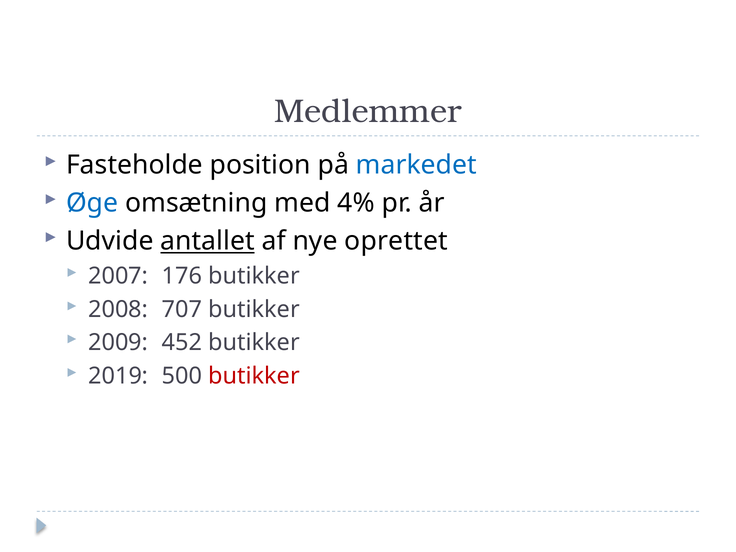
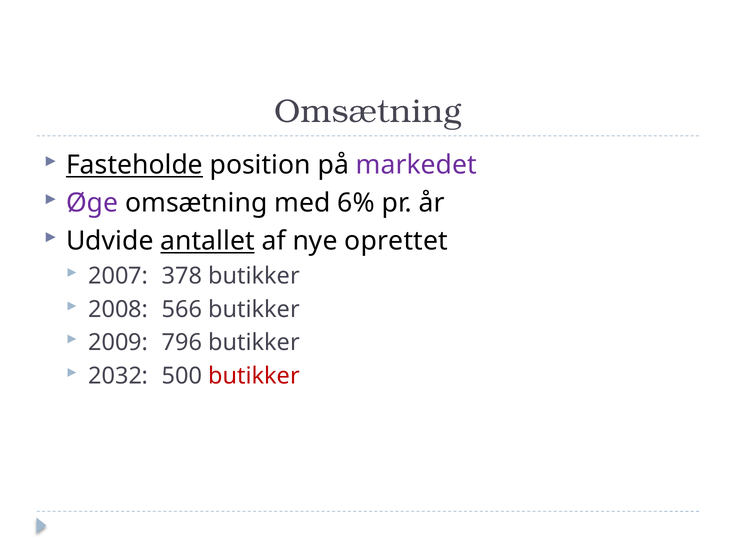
Medlemmer at (368, 111): Medlemmer -> Omsætning
Fasteholde underline: none -> present
markedet colour: blue -> purple
Øge colour: blue -> purple
4%: 4% -> 6%
176: 176 -> 378
707: 707 -> 566
452: 452 -> 796
2019: 2019 -> 2032
